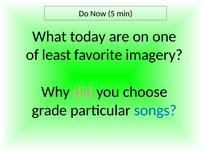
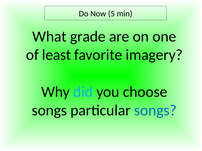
today: today -> grade
did colour: pink -> light blue
grade at (49, 111): grade -> songs
